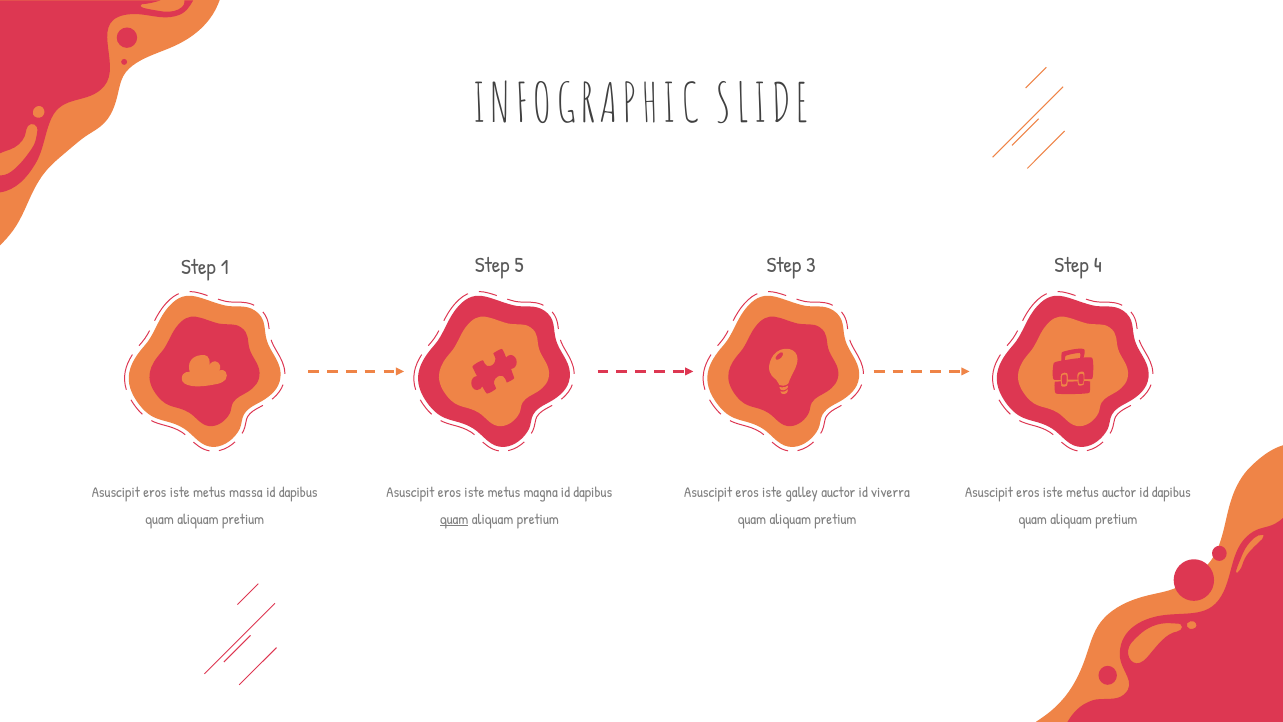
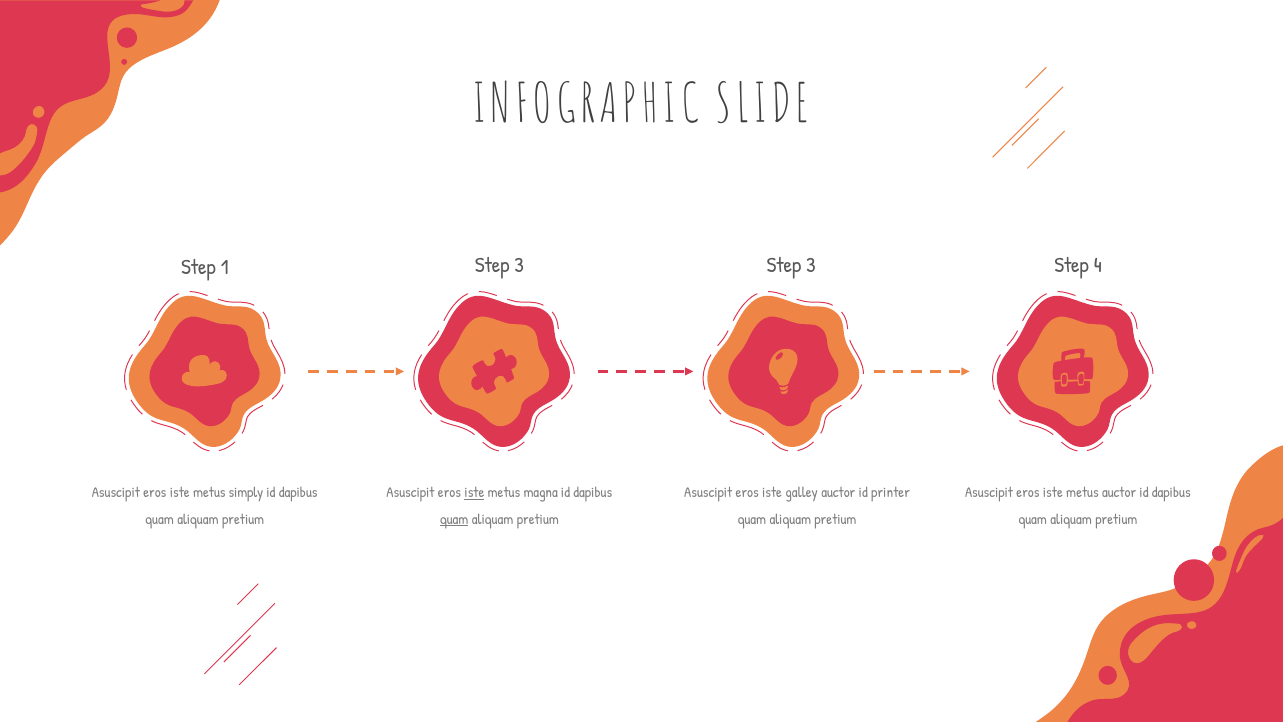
5 at (519, 265): 5 -> 3
massa: massa -> simply
iste at (474, 493) underline: none -> present
viverra: viverra -> printer
